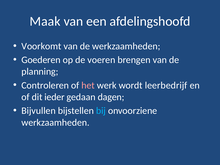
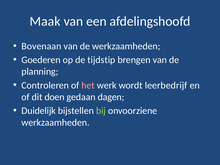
Voorkomt: Voorkomt -> Bovenaan
voeren: voeren -> tijdstip
ieder: ieder -> doen
Bijvullen: Bijvullen -> Duidelijk
bij colour: light blue -> light green
